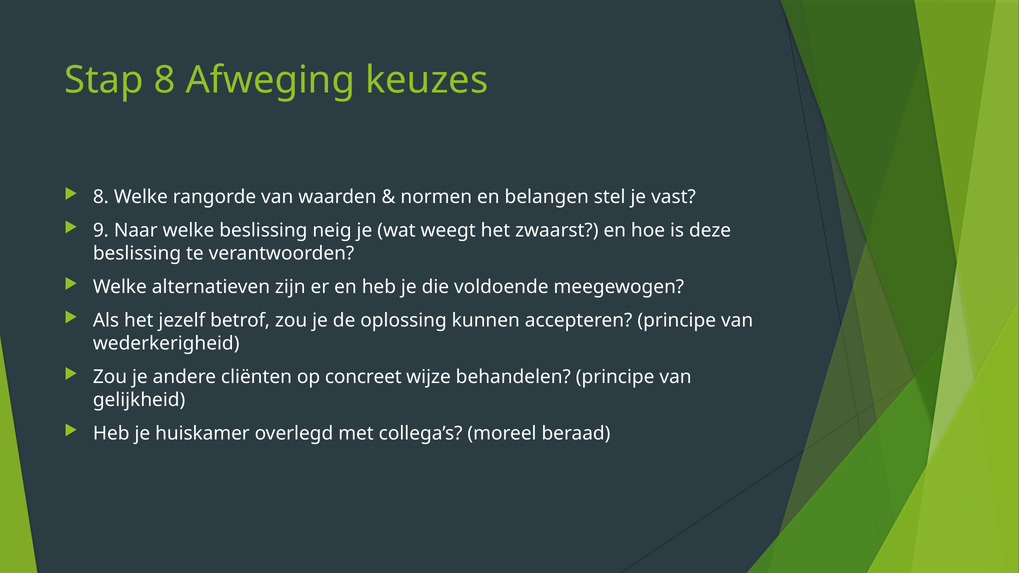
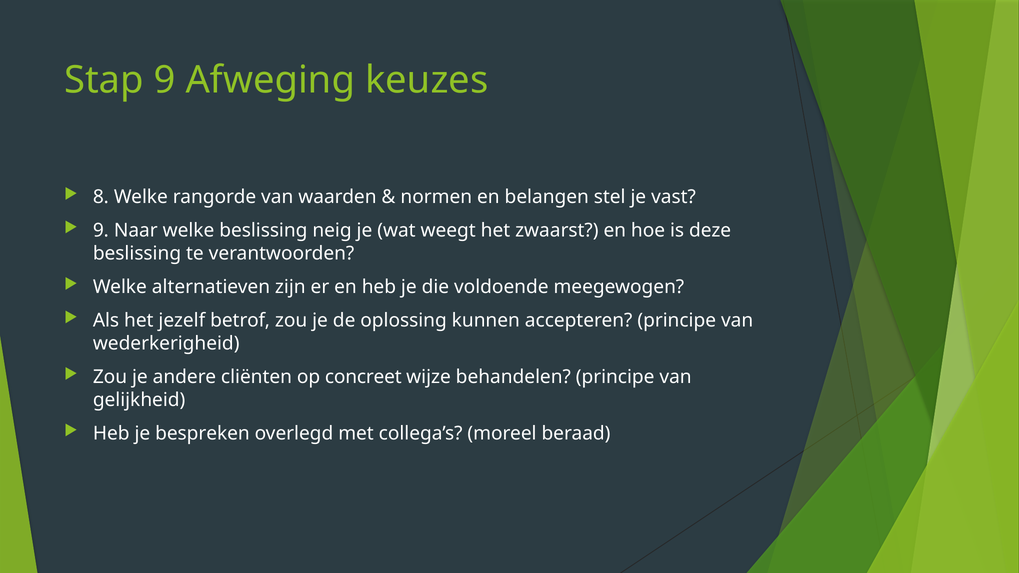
Stap 8: 8 -> 9
huiskamer: huiskamer -> bespreken
